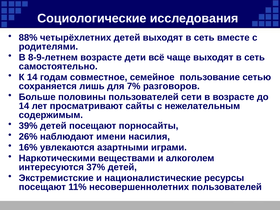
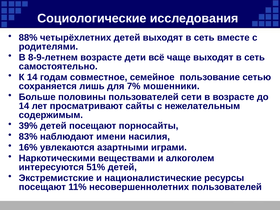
разговоров: разговоров -> мошенники
26%: 26% -> 83%
37%: 37% -> 51%
